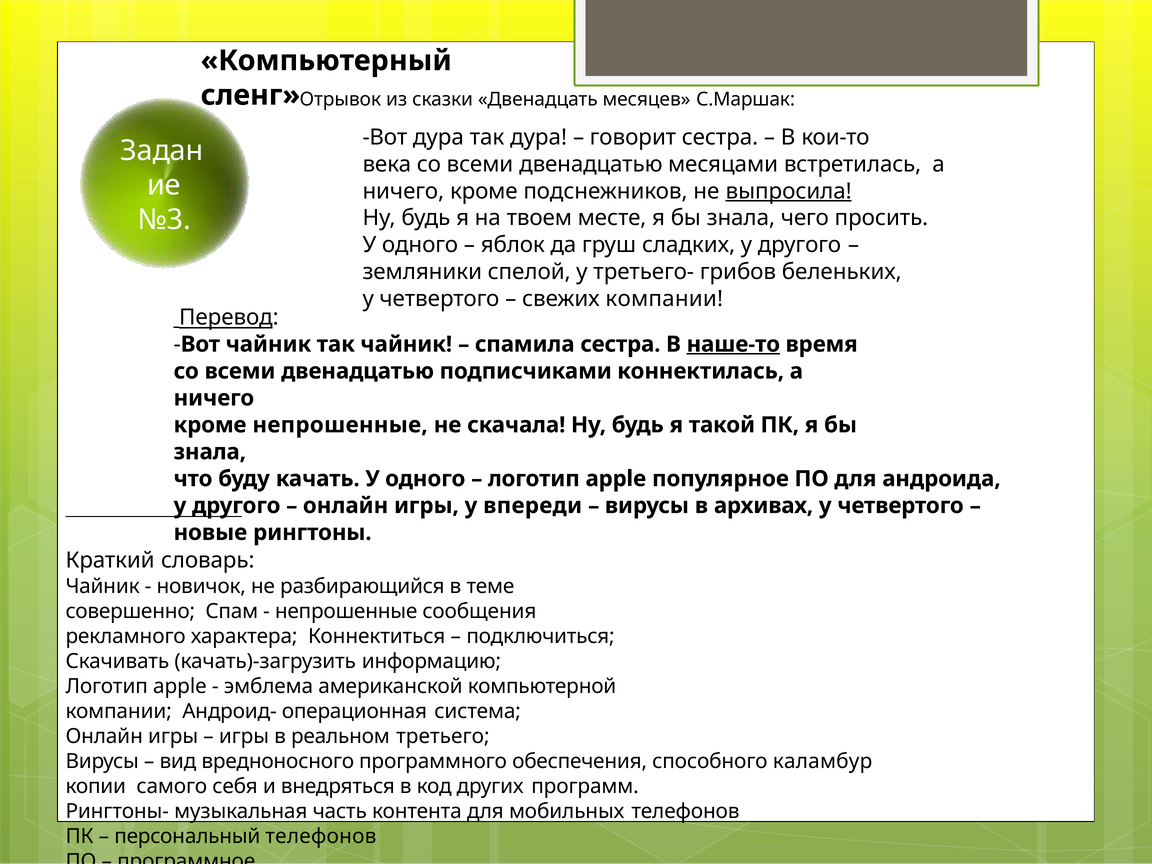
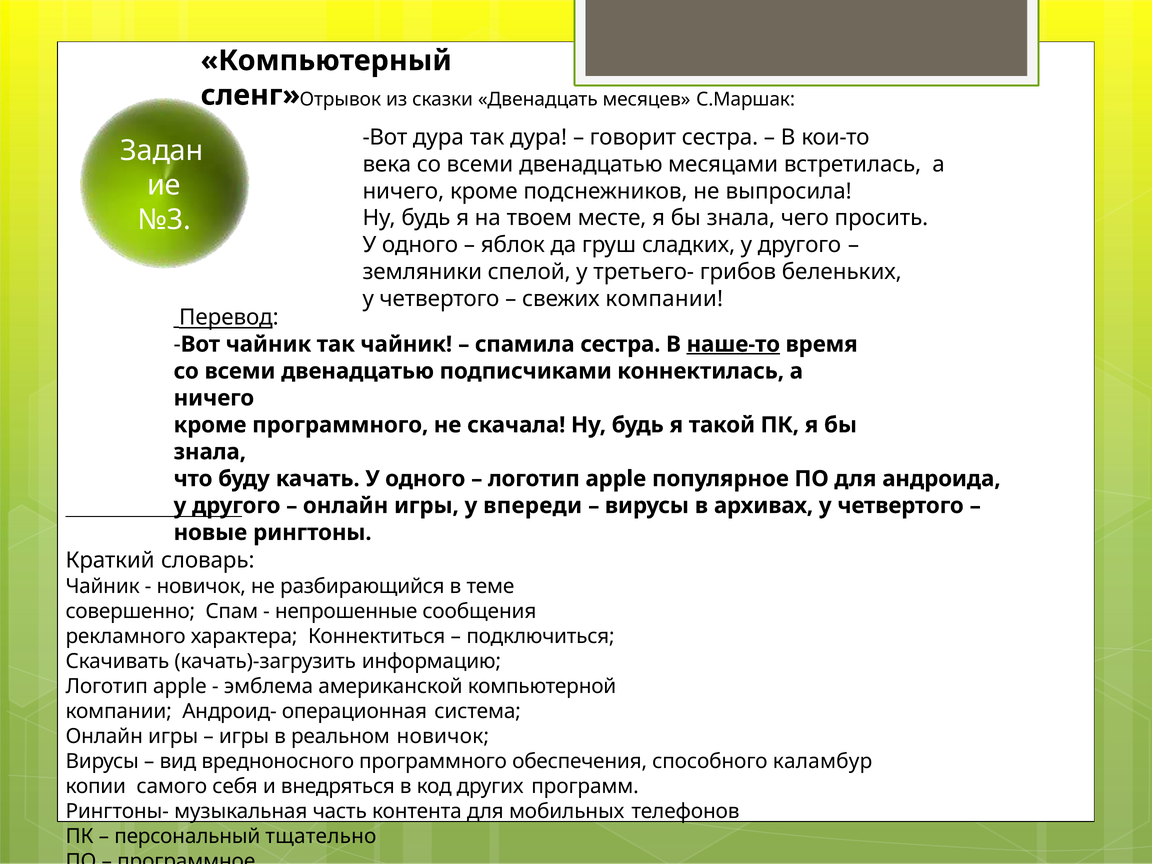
выпросила underline: present -> none
кроме непрошенные: непрошенные -> программного
реальном третьего: третьего -> новичок
персональный телефонов: телефонов -> тщательно
